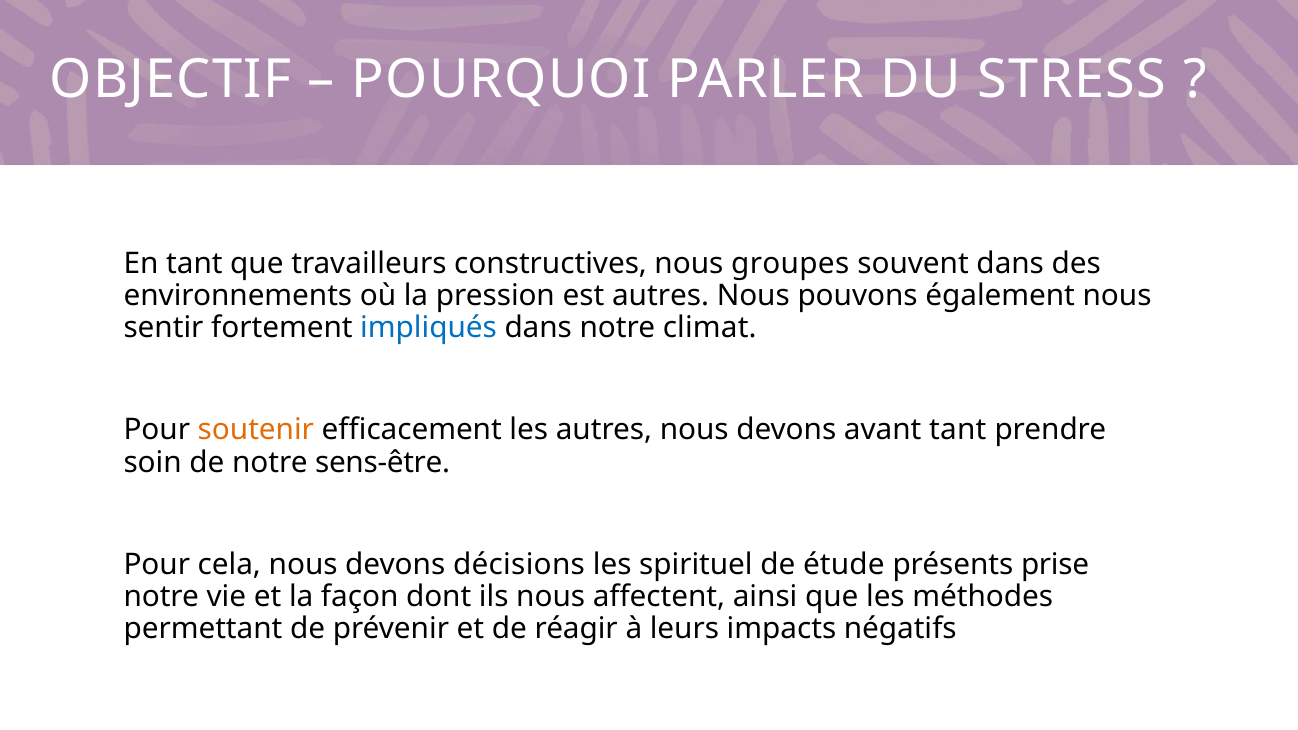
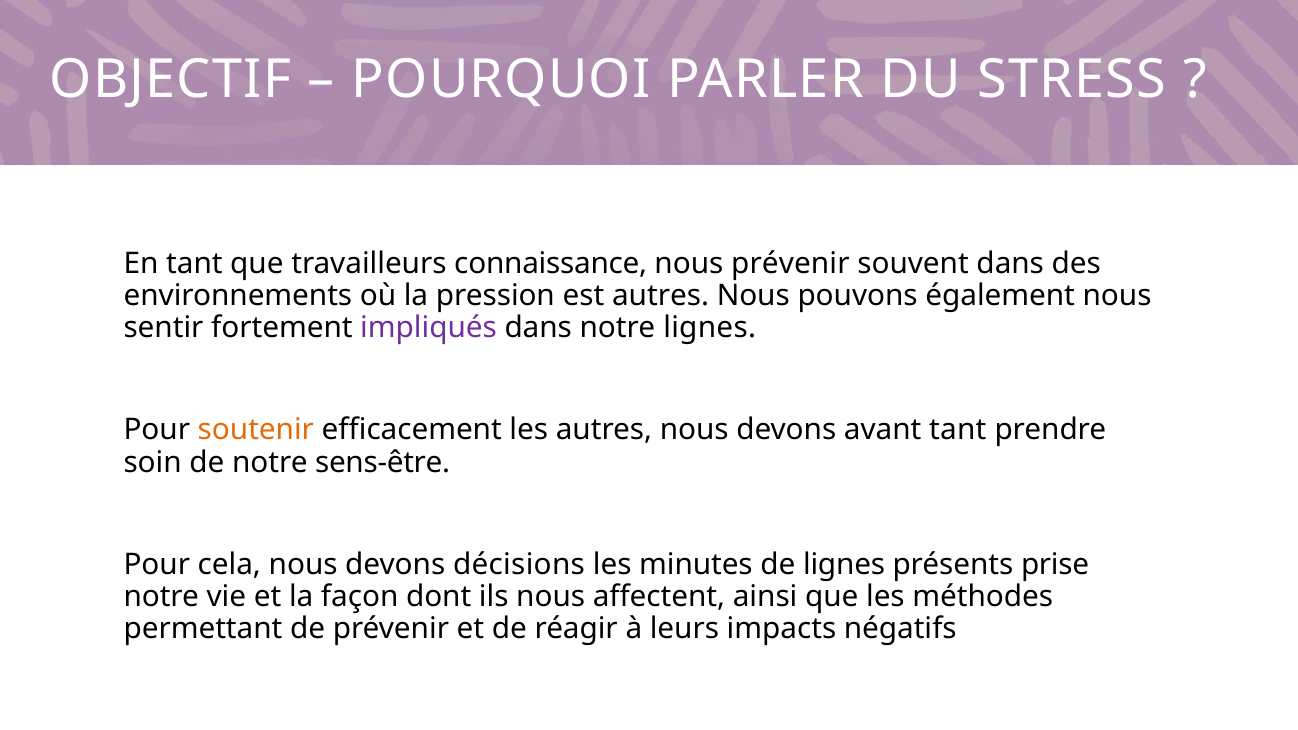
constructives: constructives -> connaissance
nous groupes: groupes -> prévenir
impliqués colour: blue -> purple
notre climat: climat -> lignes
spirituel: spirituel -> minutes
de étude: étude -> lignes
